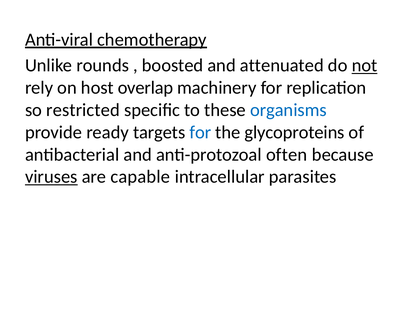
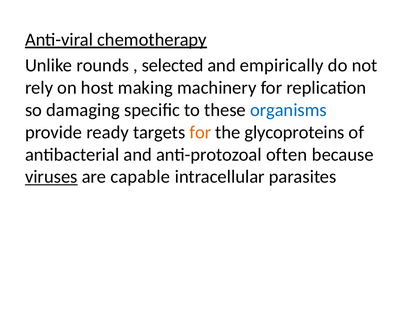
boosted: boosted -> selected
attenuated: attenuated -> empirically
not underline: present -> none
overlap: overlap -> making
restricted: restricted -> damaging
for at (200, 132) colour: blue -> orange
